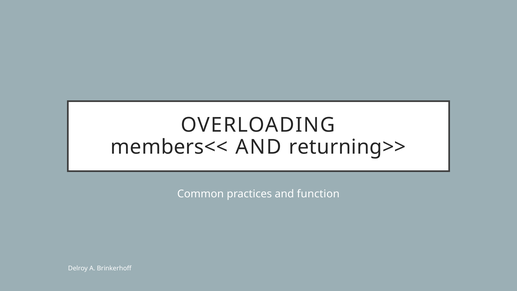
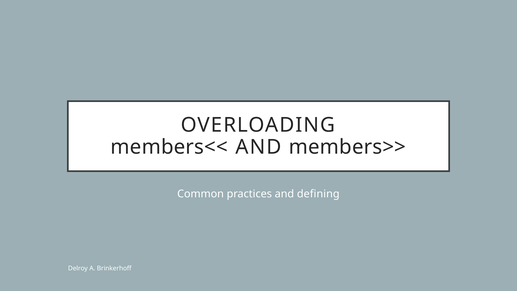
returning>>: returning>> -> members>>
function: function -> defining
